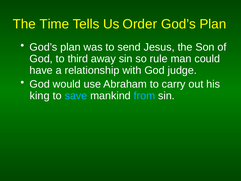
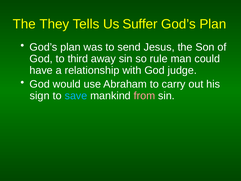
Time: Time -> They
Order: Order -> Suffer
king: king -> sign
from colour: light blue -> pink
